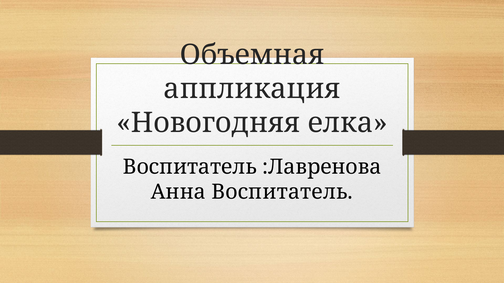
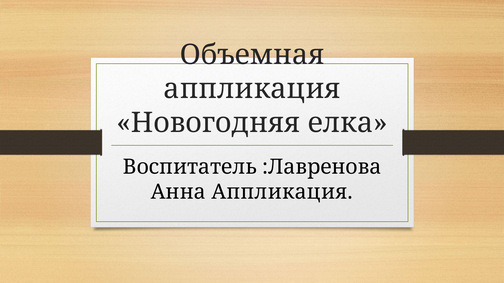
Анна Воспитатель: Воспитатель -> Аппликация
